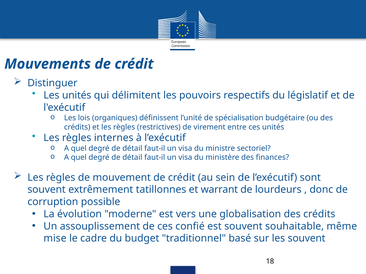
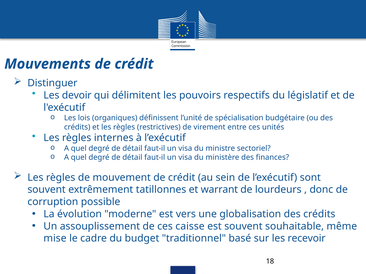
Les unités: unités -> devoir
confié: confié -> caisse
les souvent: souvent -> recevoir
